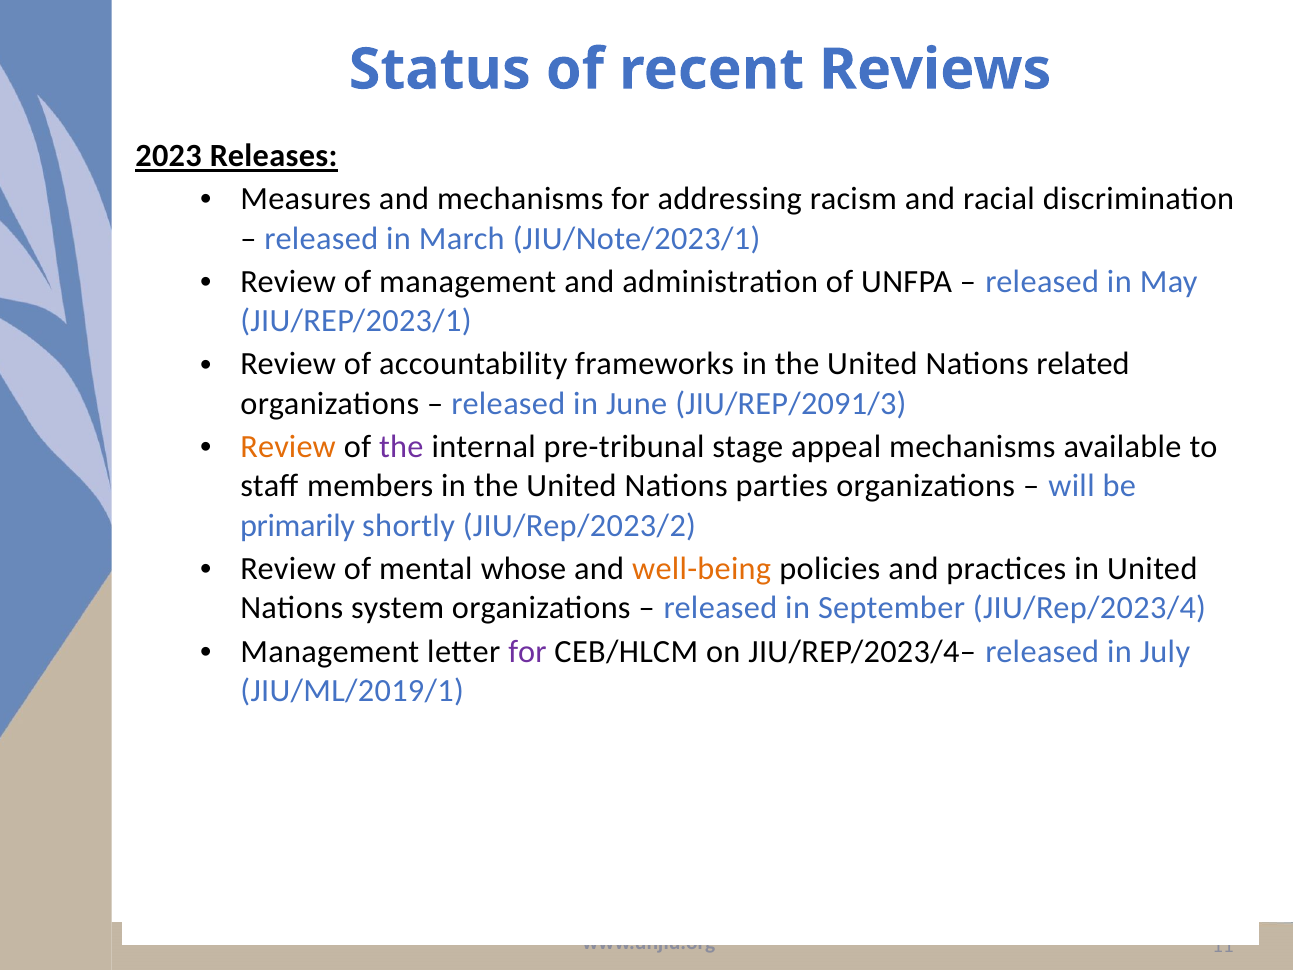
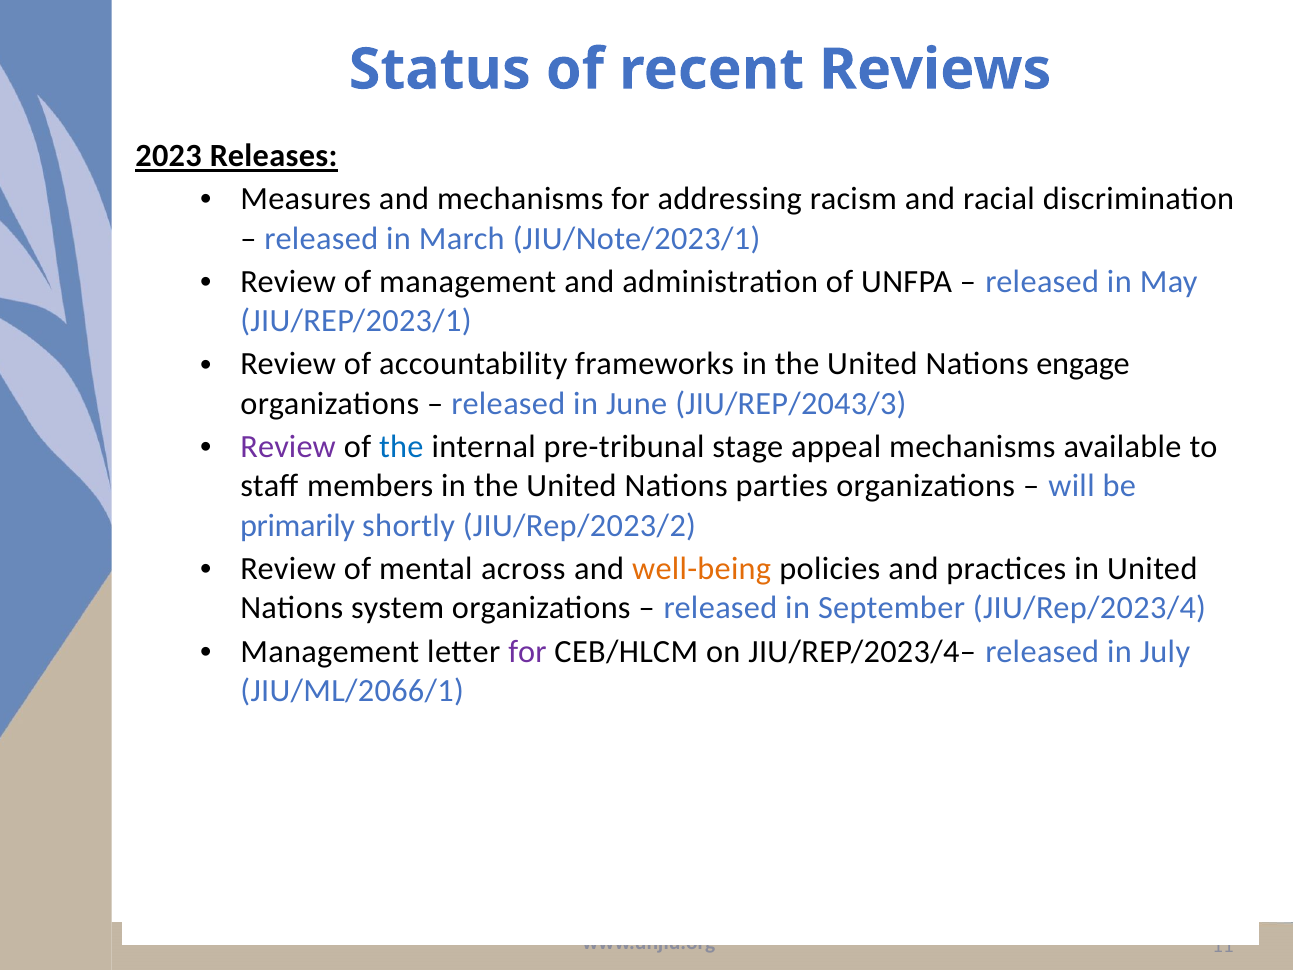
related: related -> engage
JIU/REP/2091/3: JIU/REP/2091/3 -> JIU/REP/2043/3
Review at (288, 447) colour: orange -> purple
the at (401, 447) colour: purple -> blue
whose: whose -> across
JIU/ML/2019/1: JIU/ML/2019/1 -> JIU/ML/2066/1
